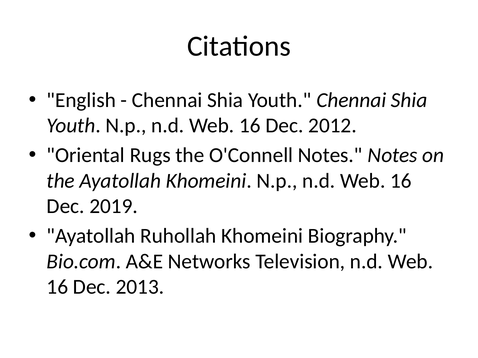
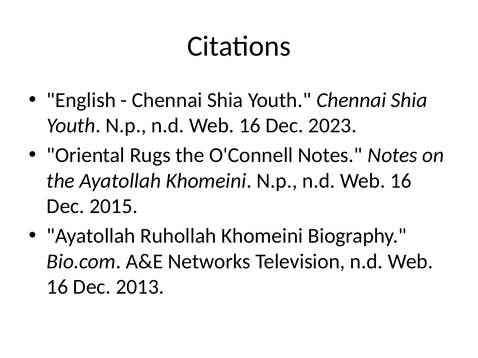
2012: 2012 -> 2023
2019: 2019 -> 2015
